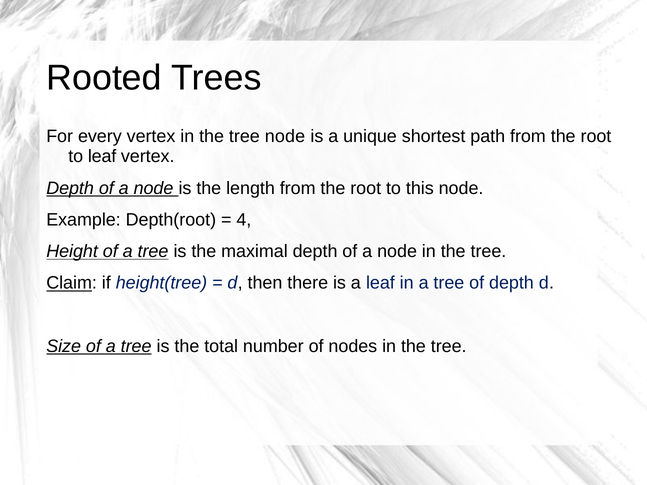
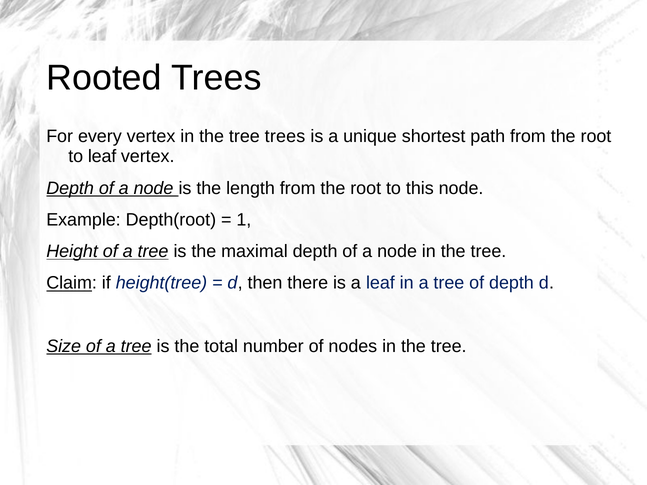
tree node: node -> trees
4: 4 -> 1
